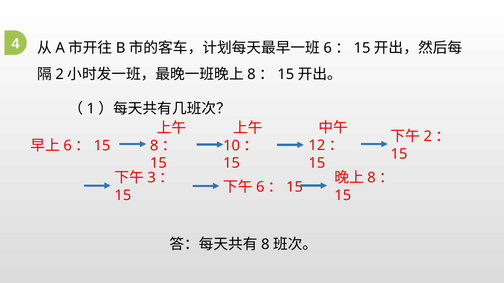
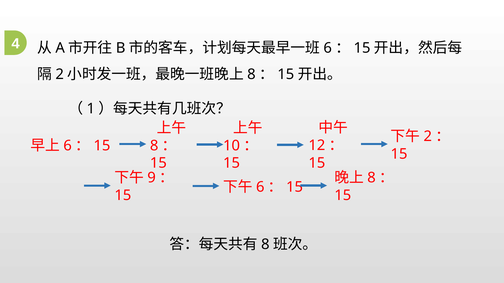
3: 3 -> 9
